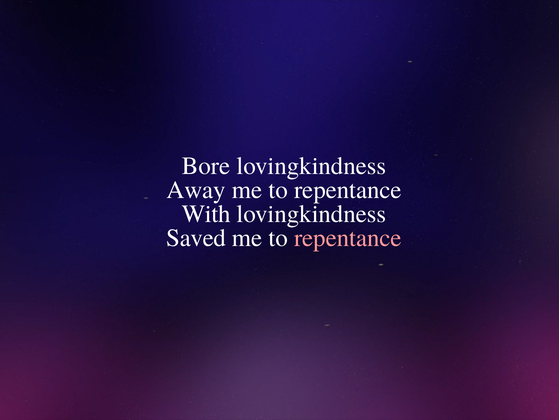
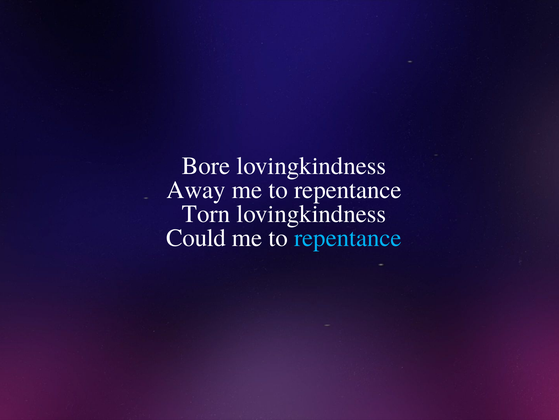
With: With -> Torn
Saved: Saved -> Could
repentance at (348, 237) colour: pink -> light blue
